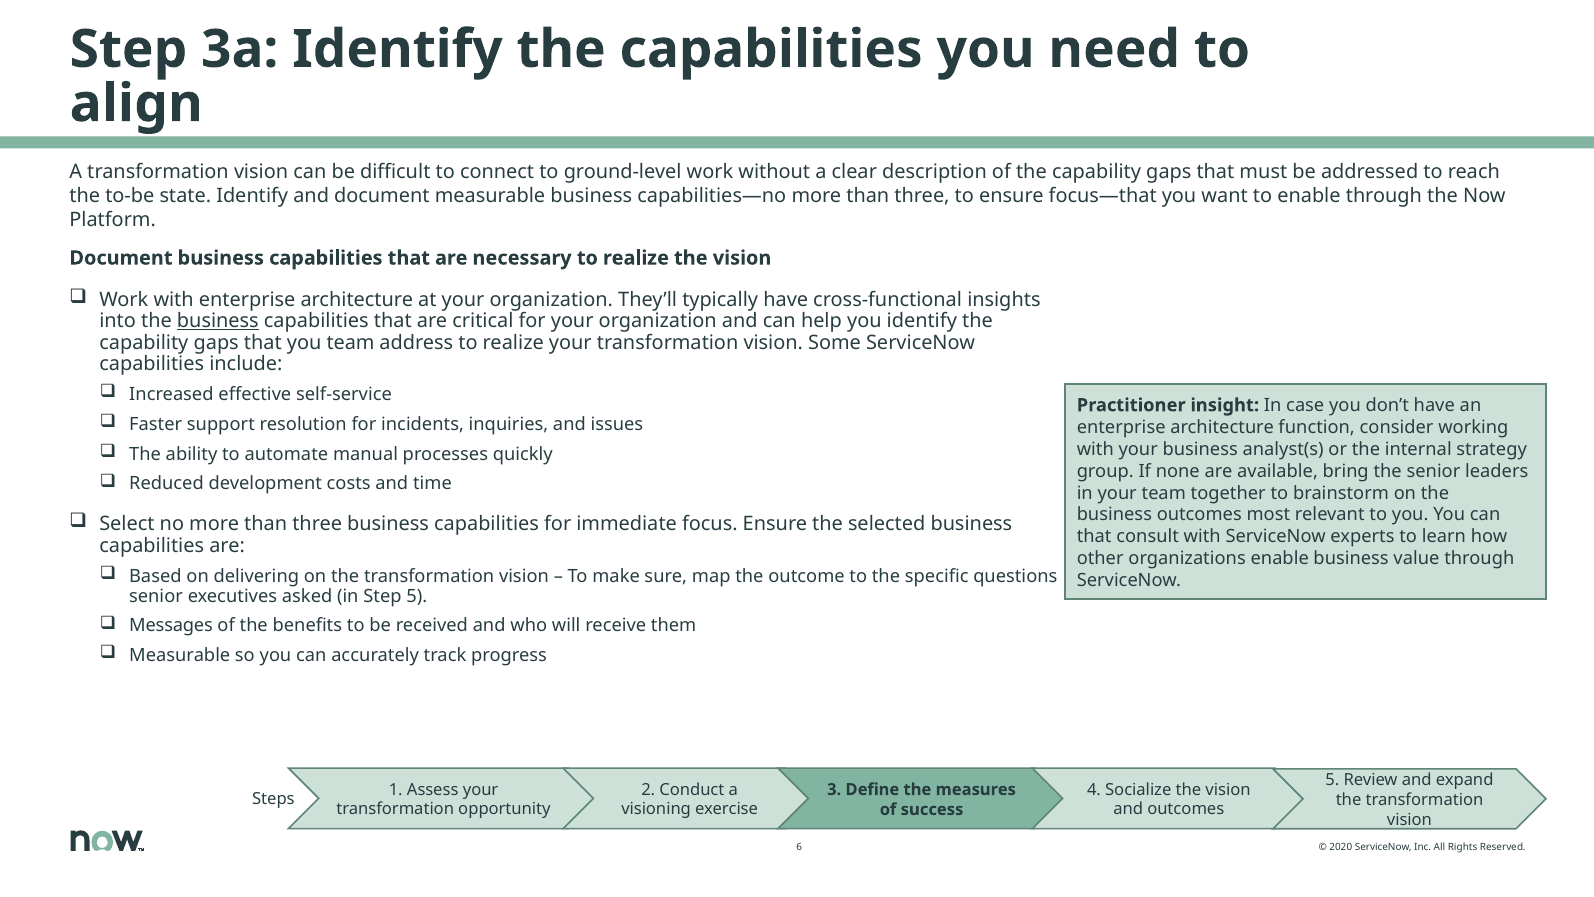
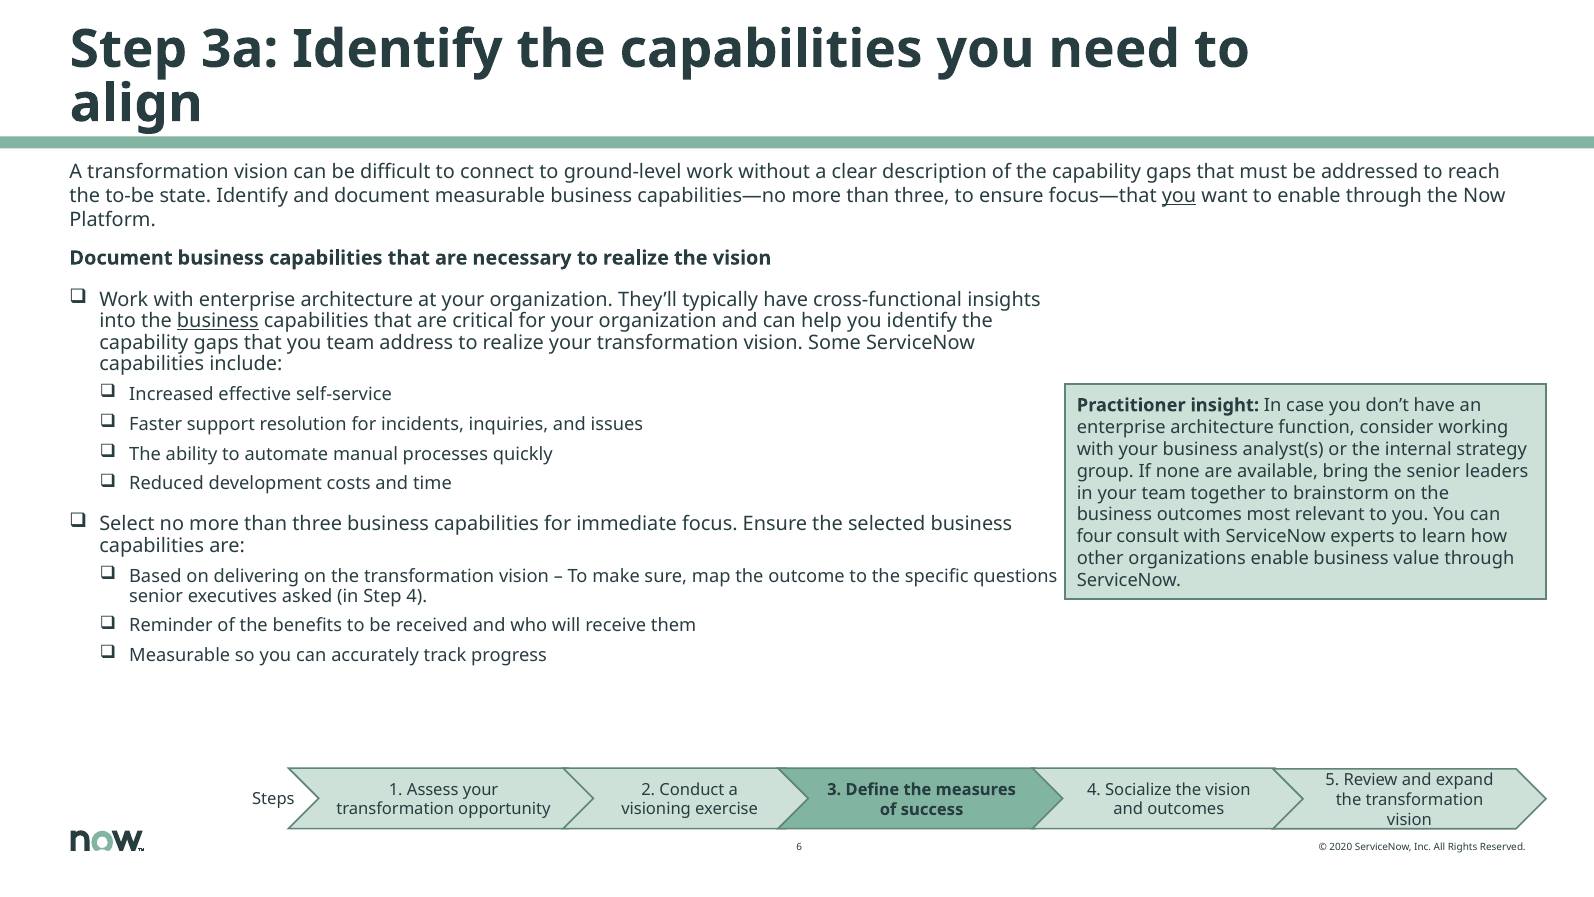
you at (1179, 196) underline: none -> present
that at (1094, 537): that -> four
Step 5: 5 -> 4
Messages: Messages -> Reminder
